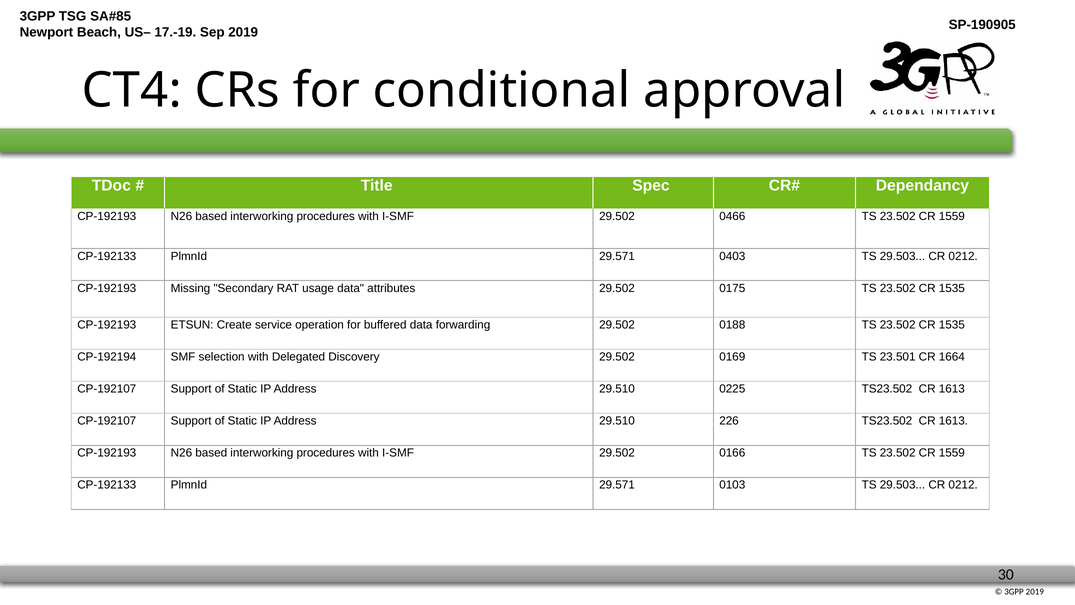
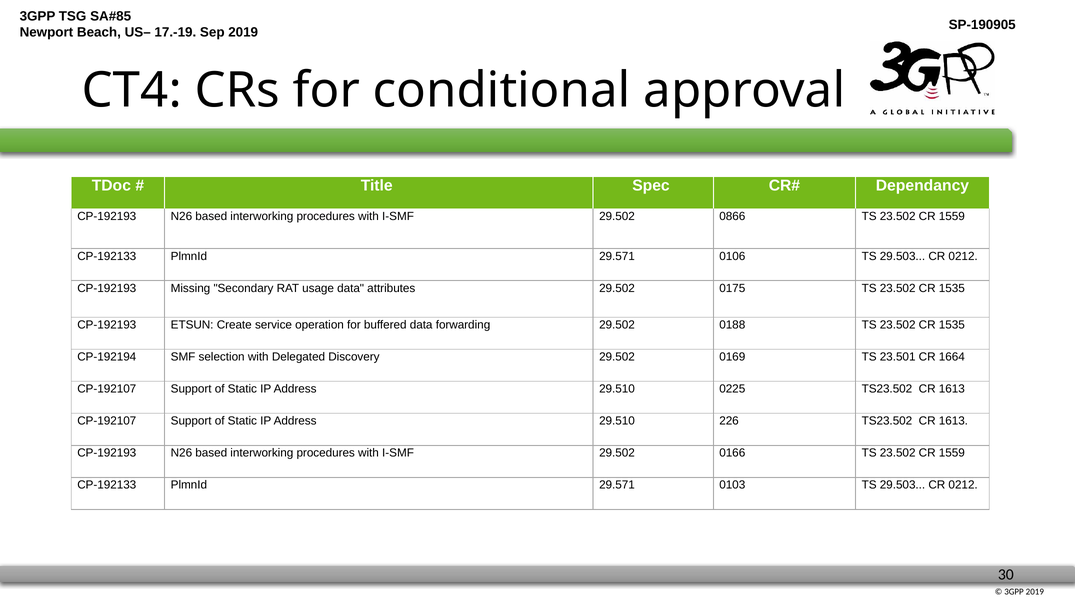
0466: 0466 -> 0866
0403: 0403 -> 0106
